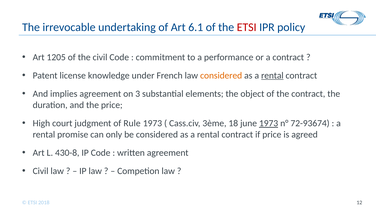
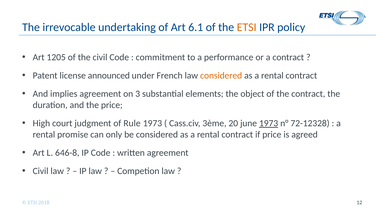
ETSI at (247, 27) colour: red -> orange
knowledge: knowledge -> announced
rental at (272, 76) underline: present -> none
18: 18 -> 20
72-93674: 72-93674 -> 72-12328
430-8: 430-8 -> 646-8
